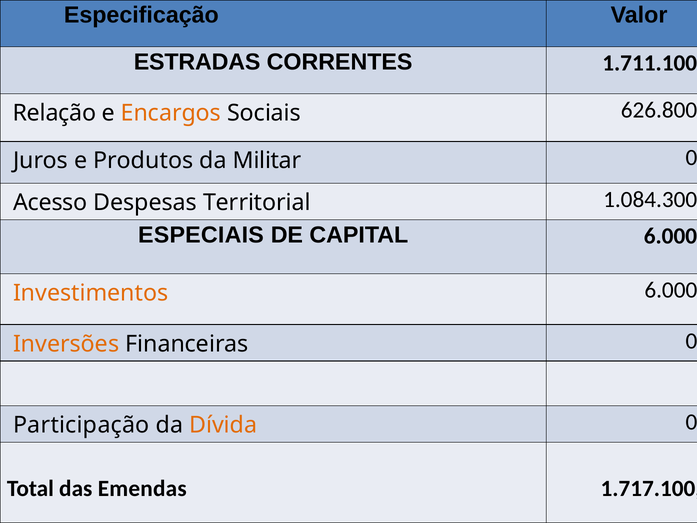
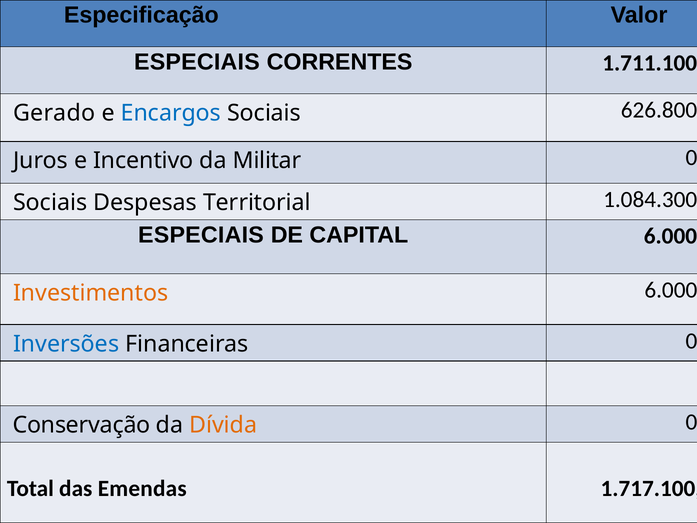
ESTRADAS at (197, 62): ESTRADAS -> ESPECIAIS
Relação: Relação -> Gerado
Encargos colour: orange -> blue
Produtos: Produtos -> Incentivo
Acesso at (50, 203): Acesso -> Sociais
Inversões colour: orange -> blue
Participação: Participação -> Conservação
